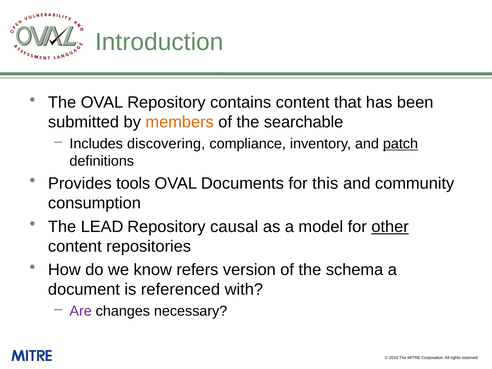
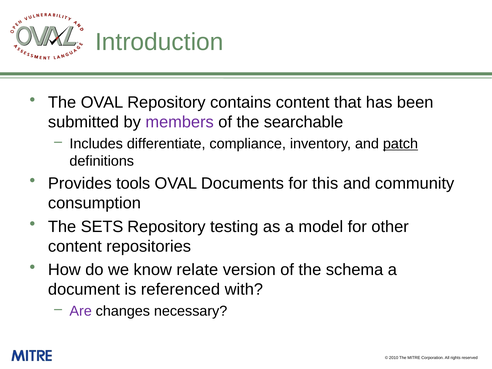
members colour: orange -> purple
discovering: discovering -> differentiate
LEAD: LEAD -> SETS
causal: causal -> testing
other underline: present -> none
refers: refers -> relate
